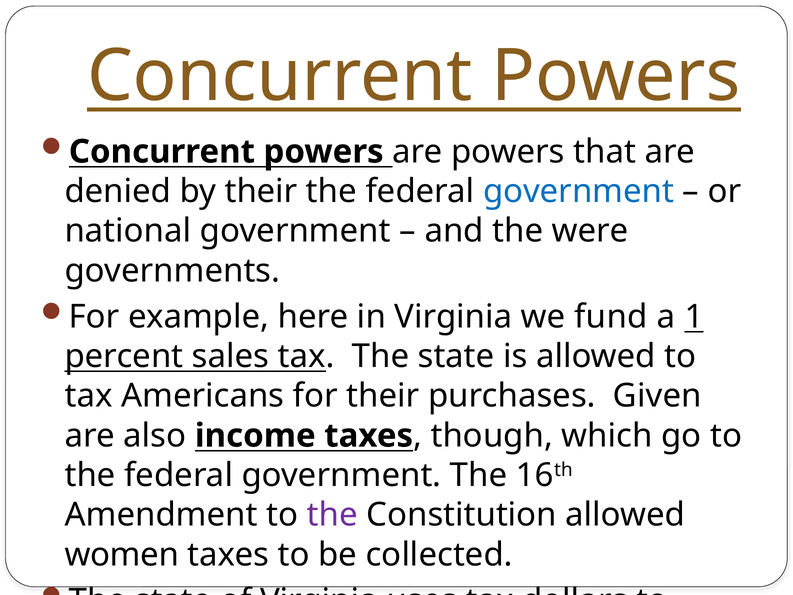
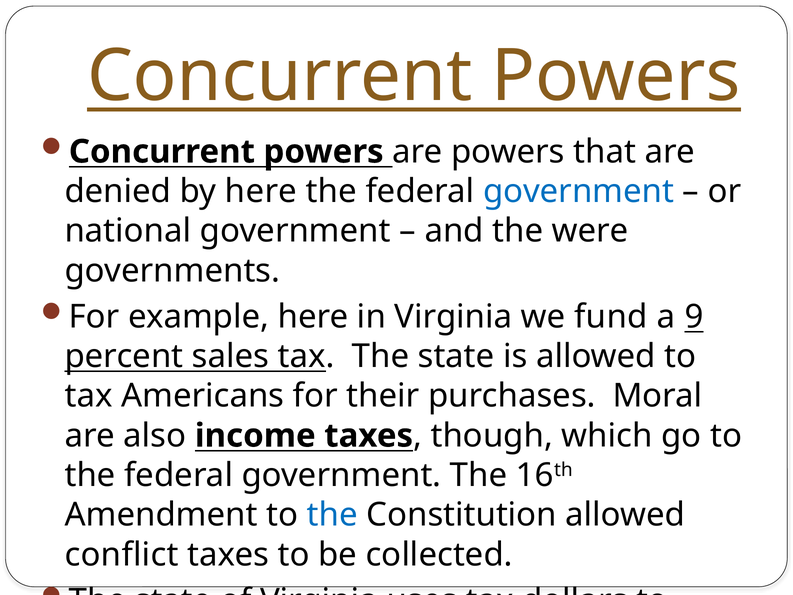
by their: their -> here
1: 1 -> 9
Given: Given -> Moral
the at (332, 515) colour: purple -> blue
women: women -> conflict
